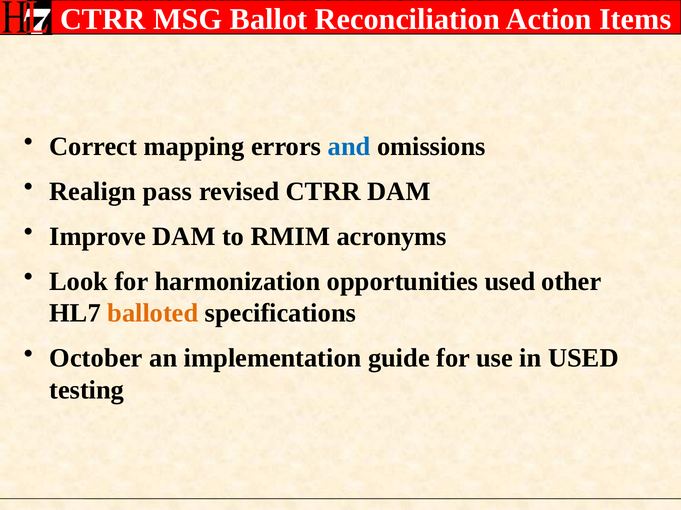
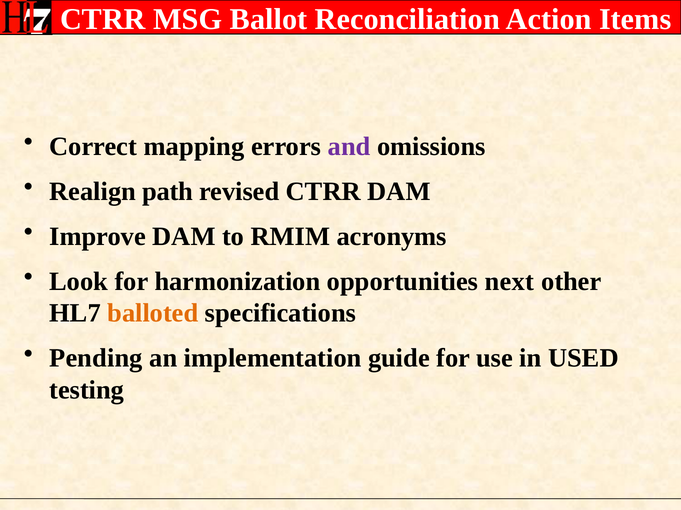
and colour: blue -> purple
pass: pass -> path
opportunities used: used -> next
October: October -> Pending
